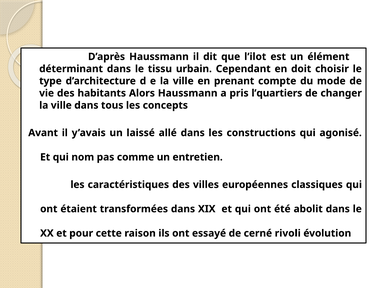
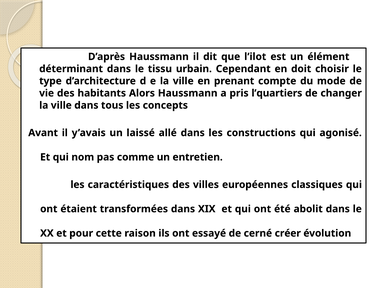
rivoli: rivoli -> créer
